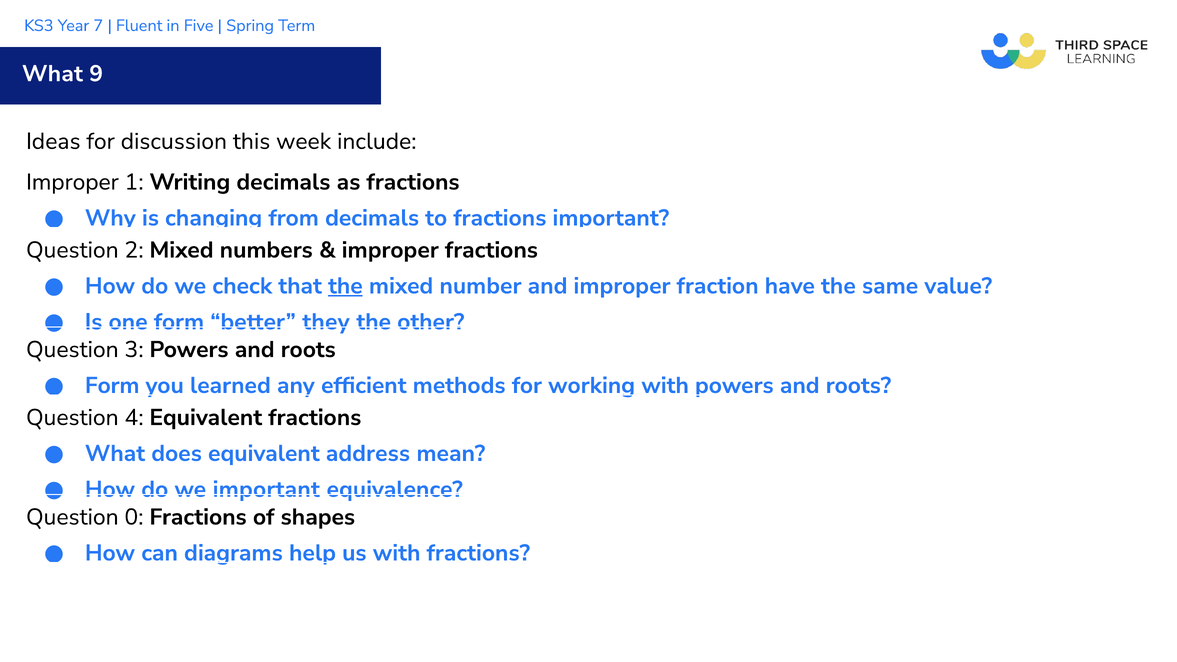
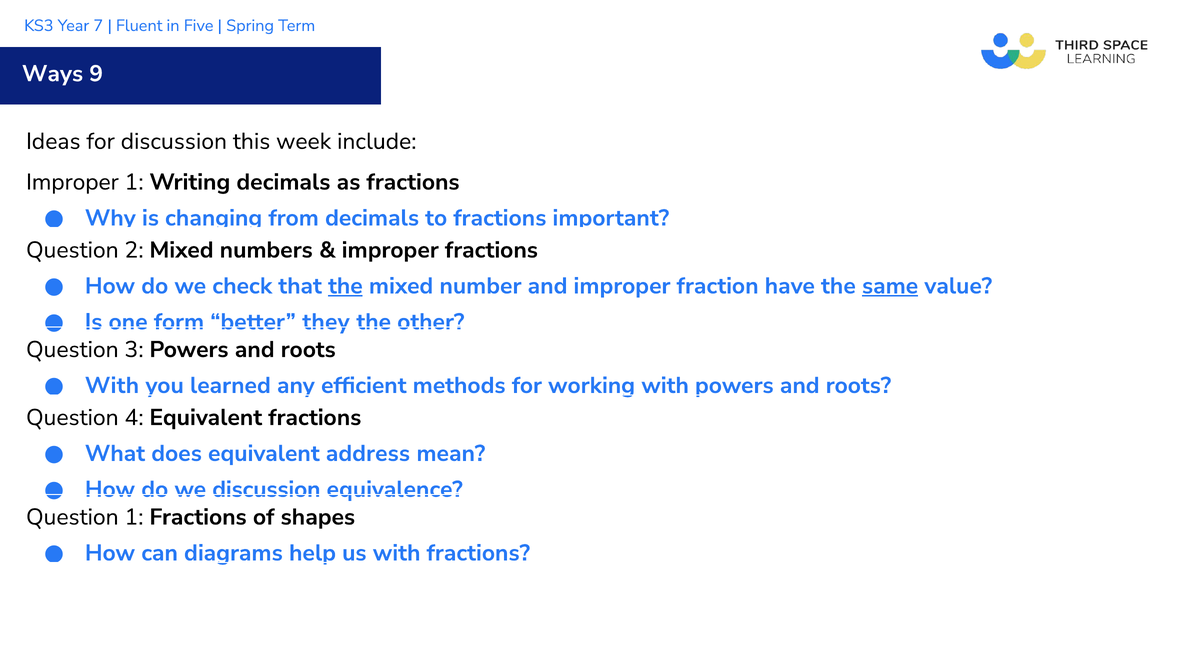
What at (52, 74): What -> Ways
same underline: none -> present
Form at (112, 385): Form -> With
we important: important -> discussion
Question 0: 0 -> 1
